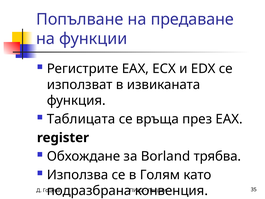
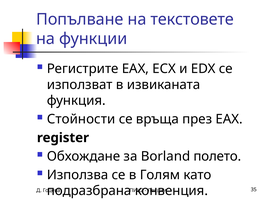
предаване: предаване -> текстовете
Таблицата: Таблицата -> Стойности
трябва: трябва -> полето
